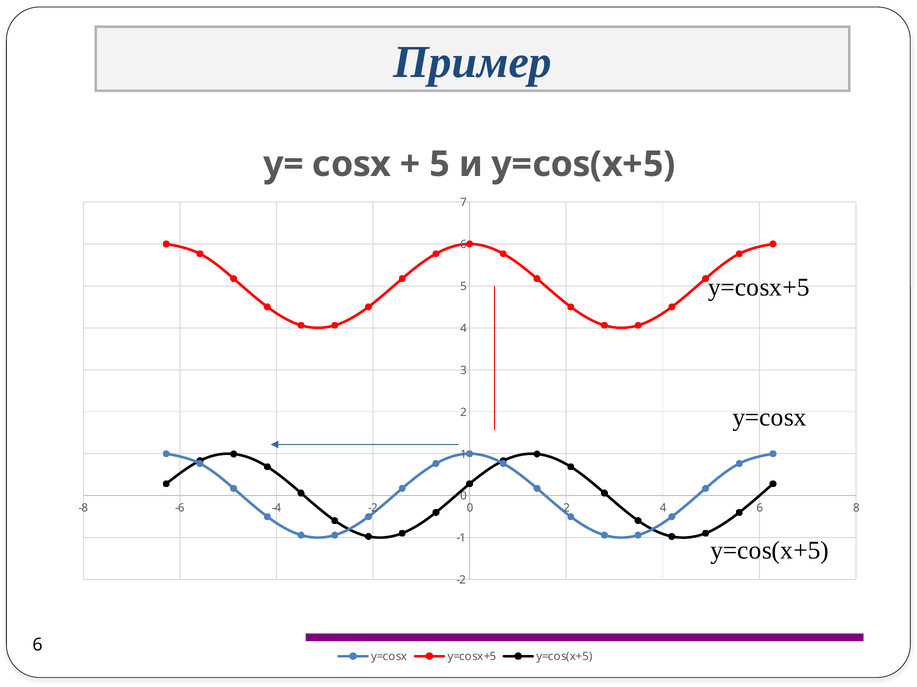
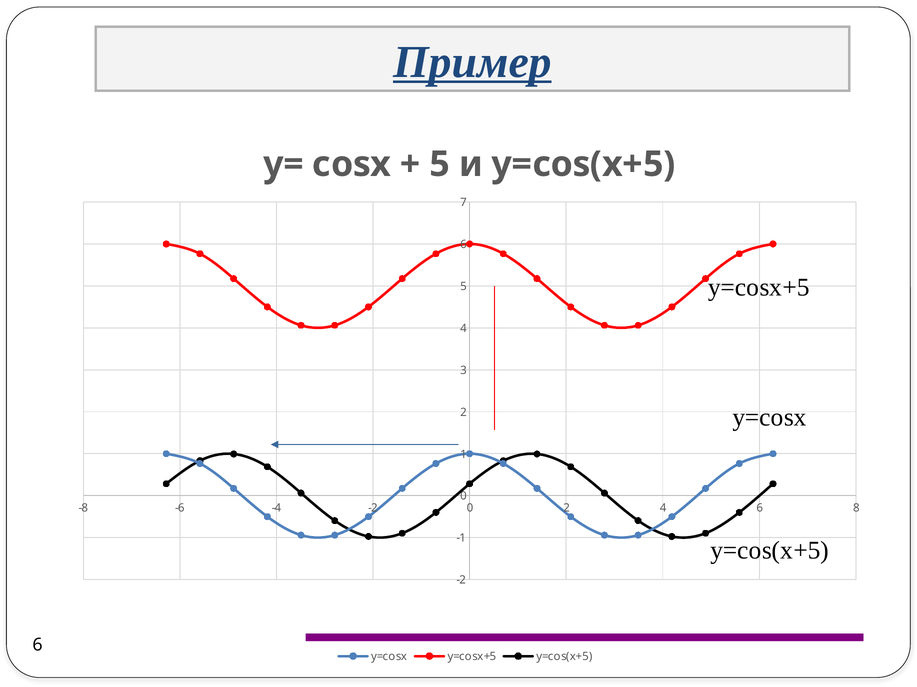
Пример underline: none -> present
